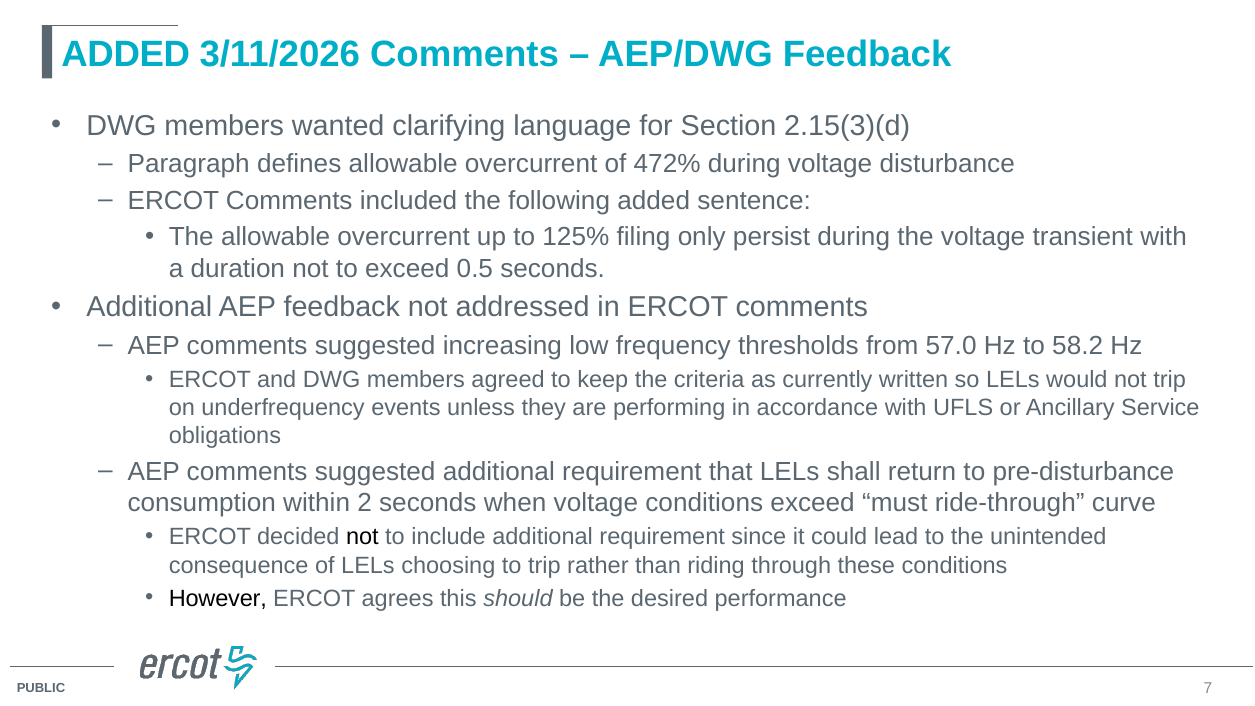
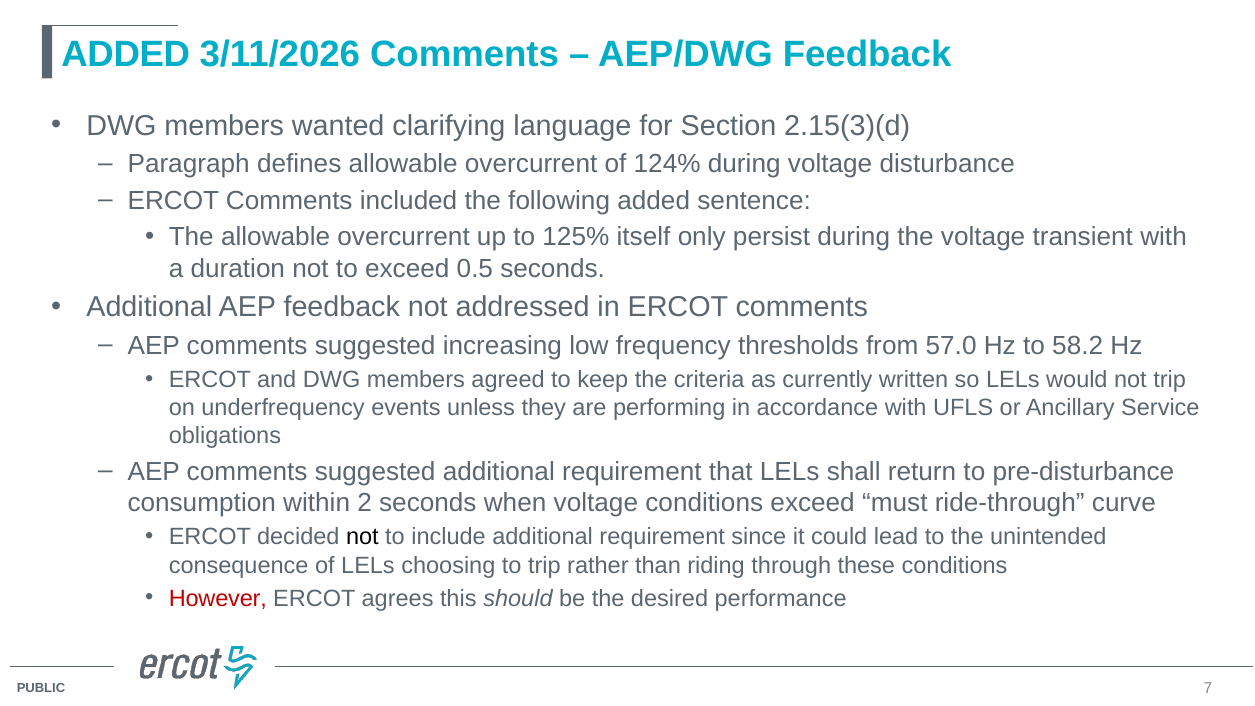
472%: 472% -> 124%
filing: filing -> itself
However colour: black -> red
